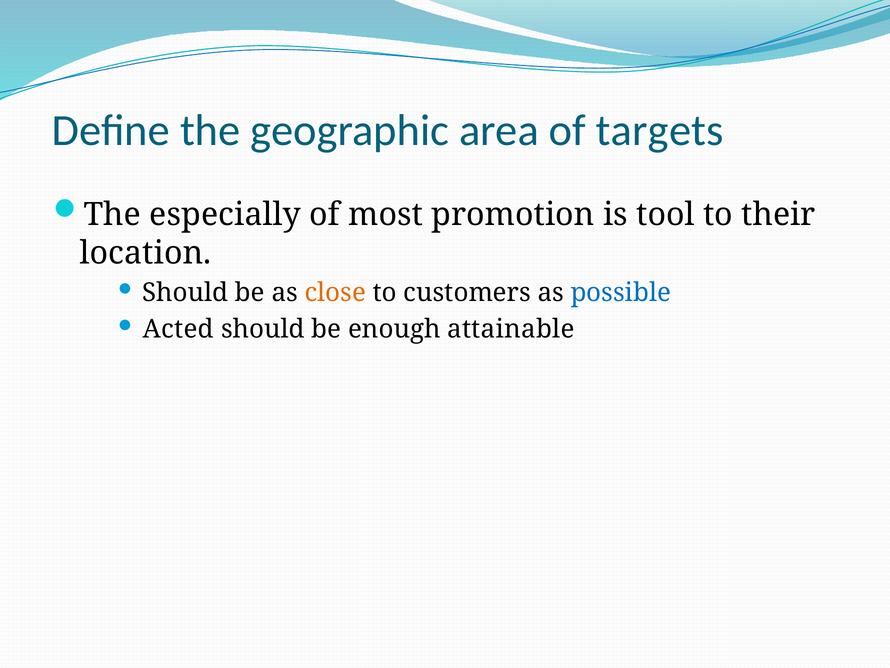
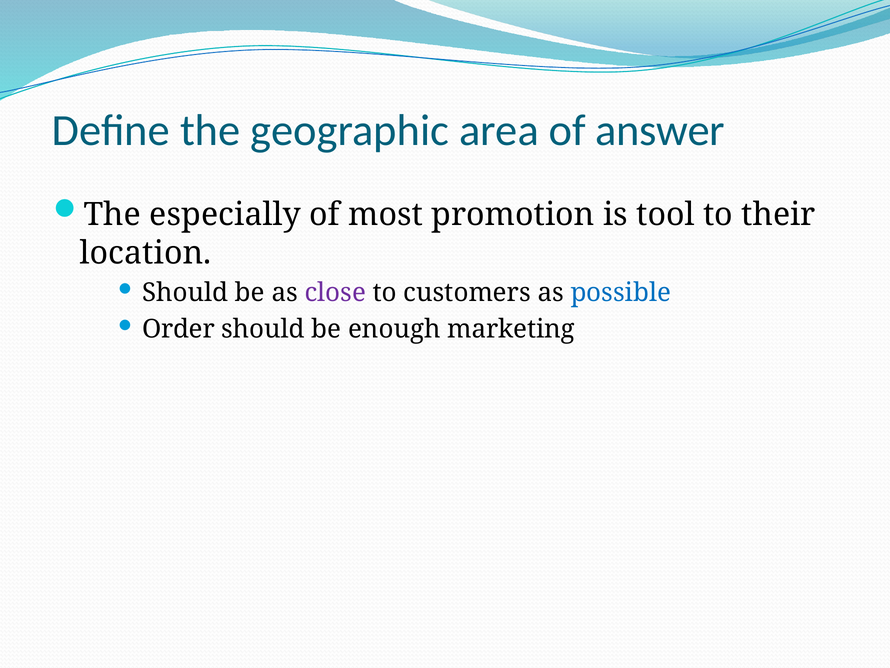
targets: targets -> answer
close colour: orange -> purple
Acted: Acted -> Order
attainable: attainable -> marketing
